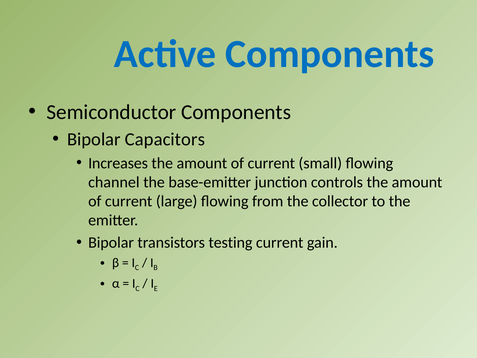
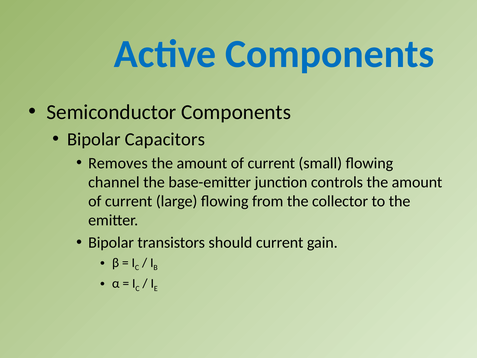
Increases: Increases -> Removes
testing: testing -> should
